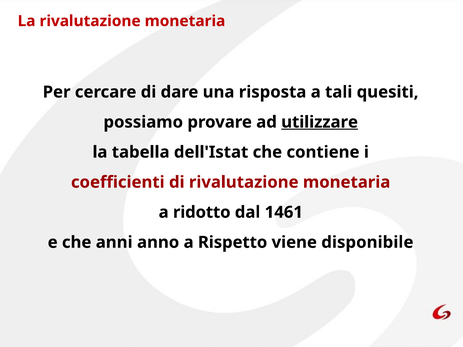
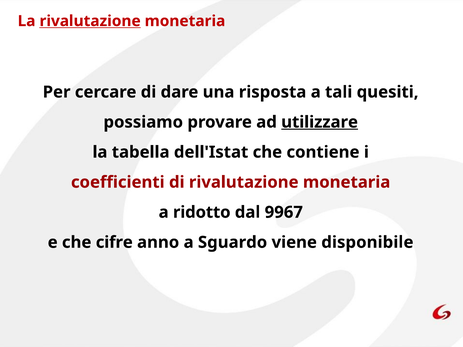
rivalutazione at (90, 21) underline: none -> present
1461: 1461 -> 9967
anni: anni -> cifre
Rispetto: Rispetto -> Sguardo
